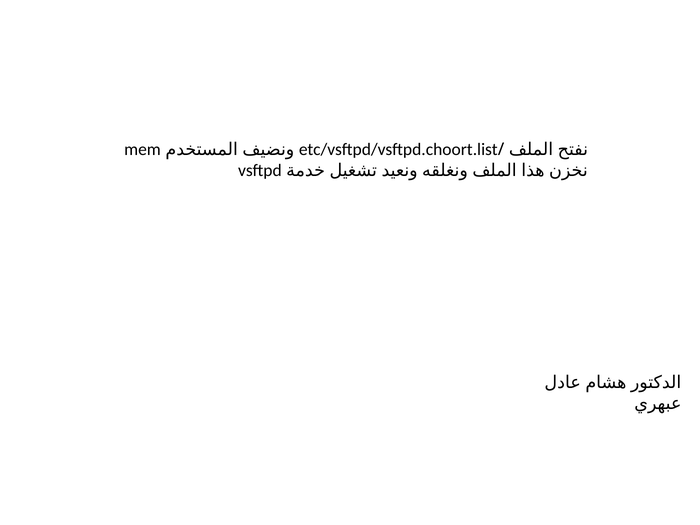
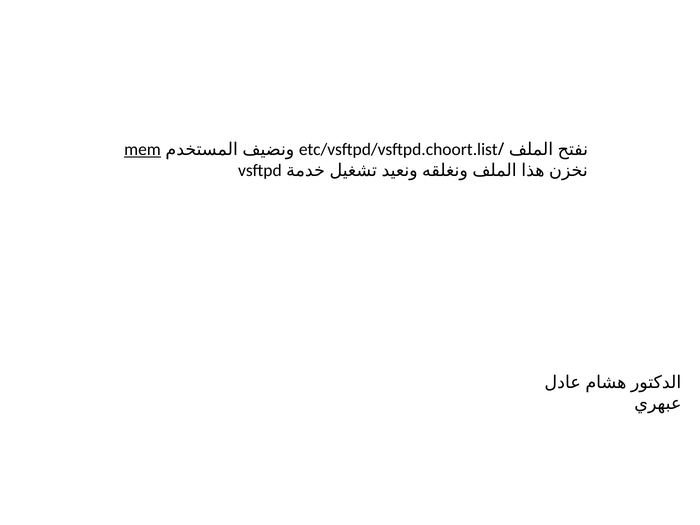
mem underline: none -> present
